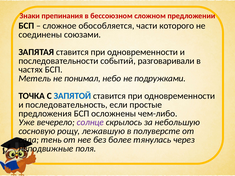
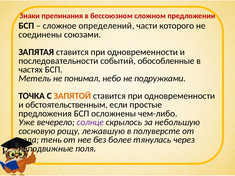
обособляется: обособляется -> определений
разговаривали: разговаривали -> обособленные
ЗАПЯТОЙ colour: blue -> orange
последовательность: последовательность -> обстоятельственным
